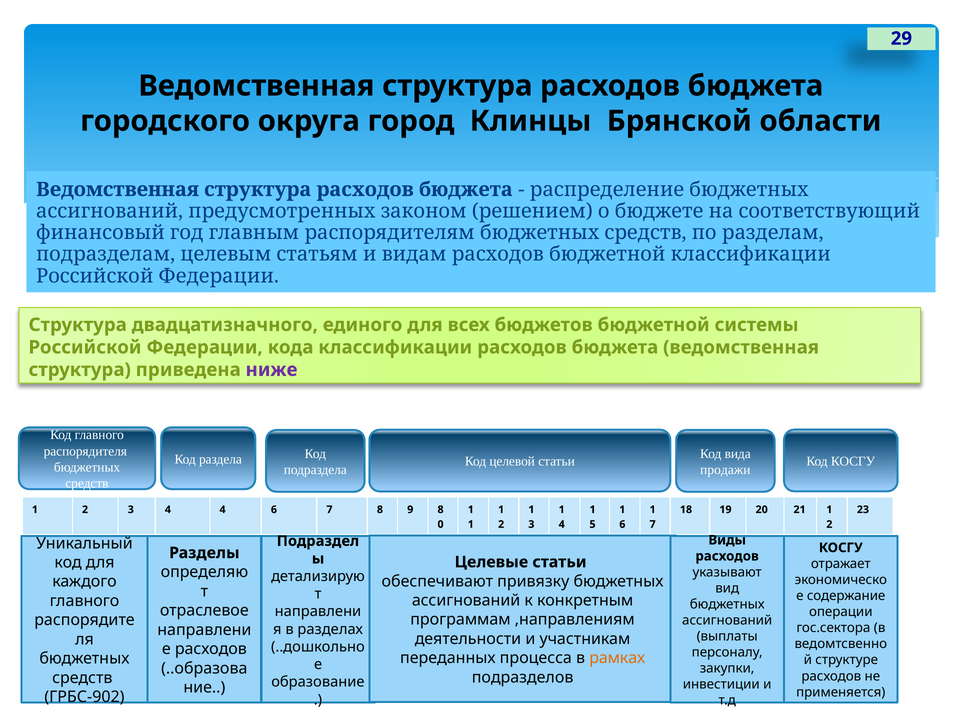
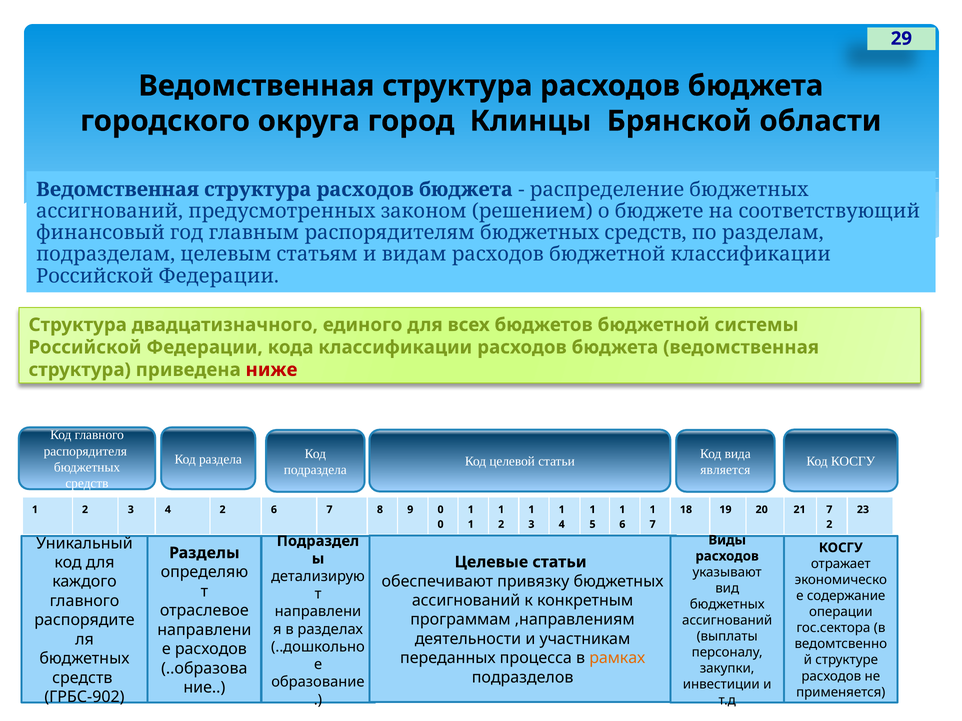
ниже colour: purple -> red
продажи: продажи -> является
4 4: 4 -> 2
9 8: 8 -> 0
21 1: 1 -> 7
